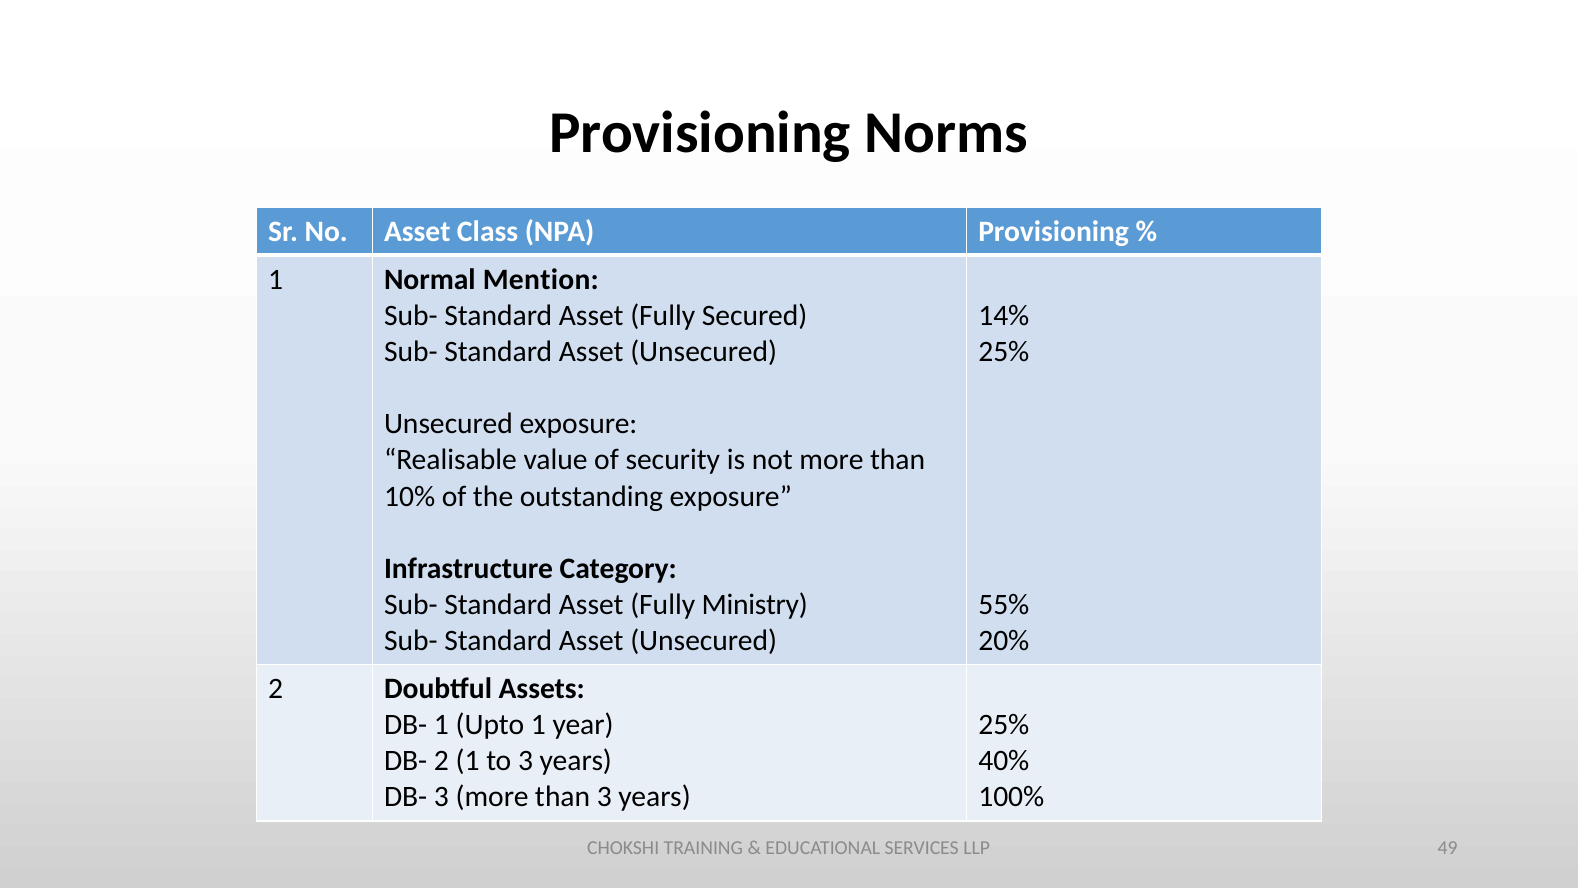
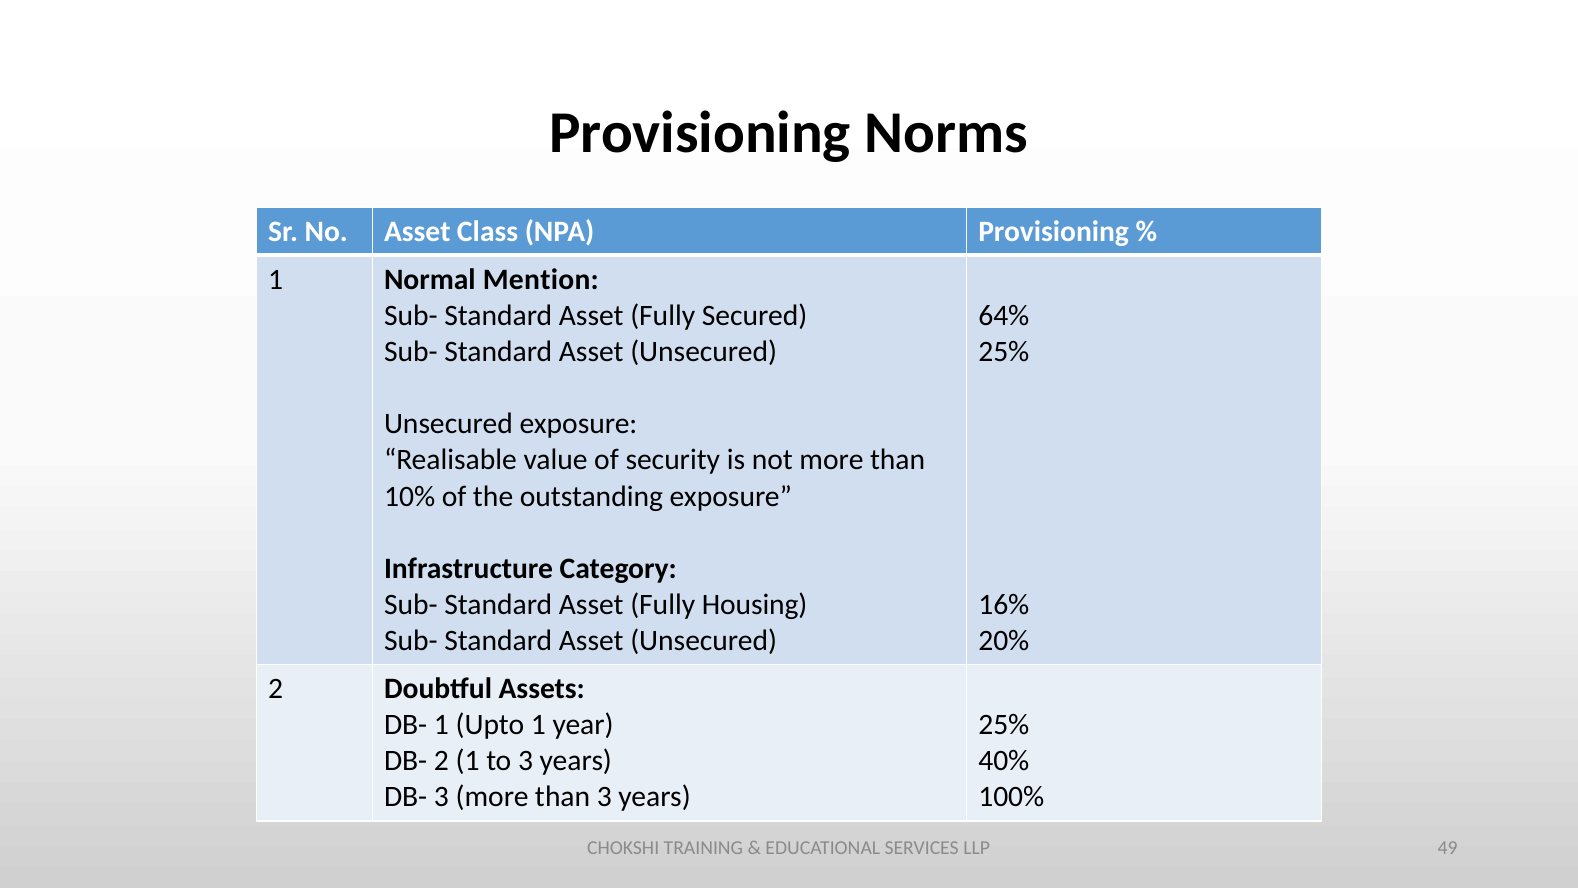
14%: 14% -> 64%
Ministry: Ministry -> Housing
55%: 55% -> 16%
